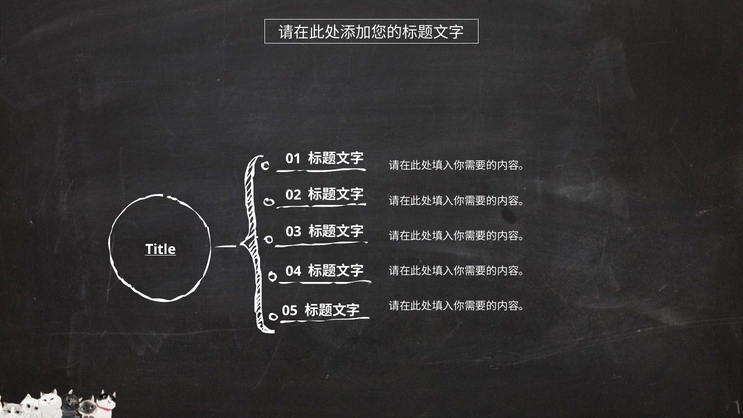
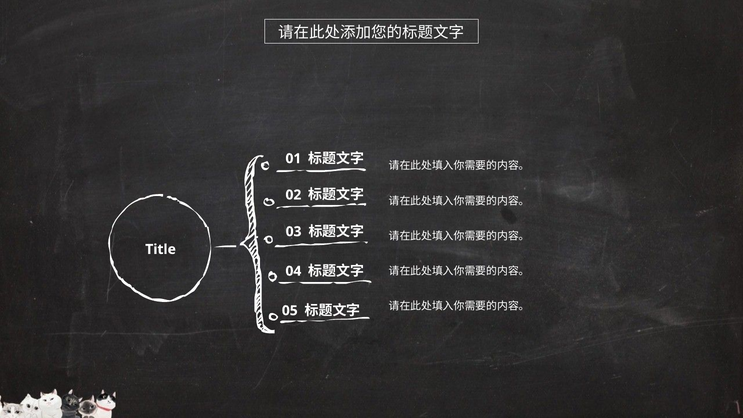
Title underline: present -> none
